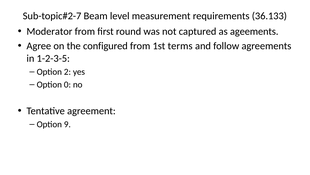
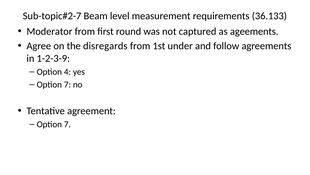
configured: configured -> disregards
terms: terms -> under
1-2-3-5: 1-2-3-5 -> 1-2-3-9
2: 2 -> 4
0 at (67, 84): 0 -> 7
9 at (67, 124): 9 -> 7
